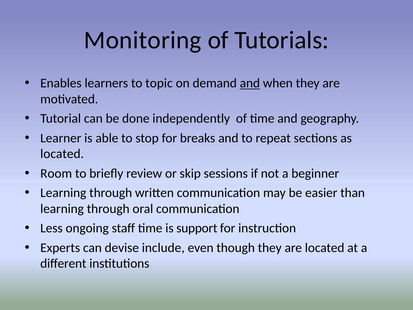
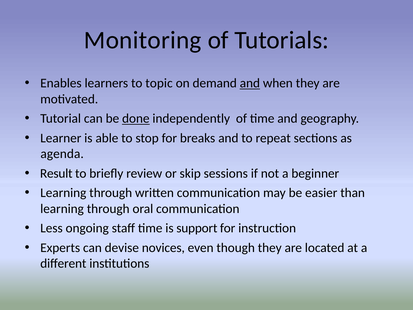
done underline: none -> present
located at (62, 154): located -> agenda
Room: Room -> Result
include: include -> novices
